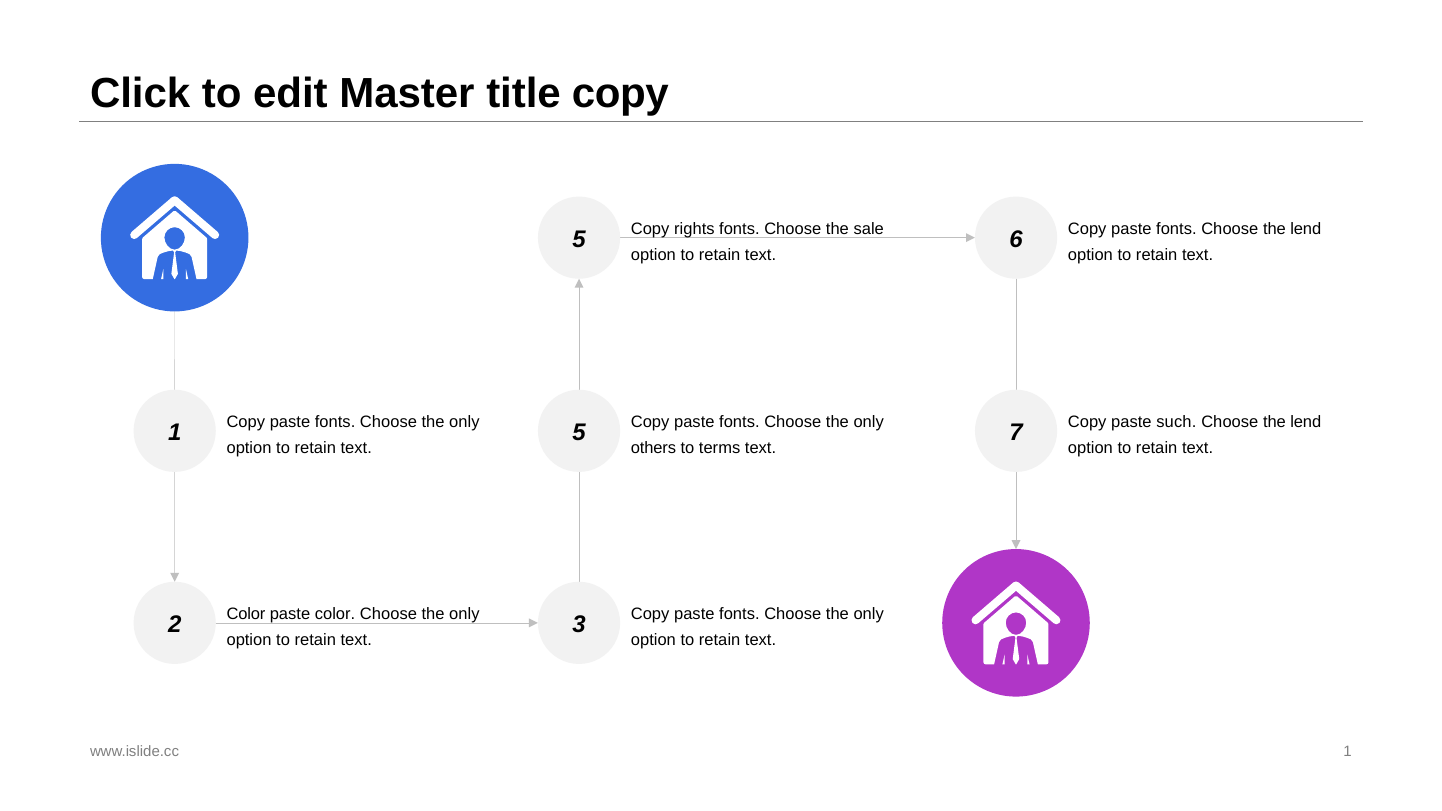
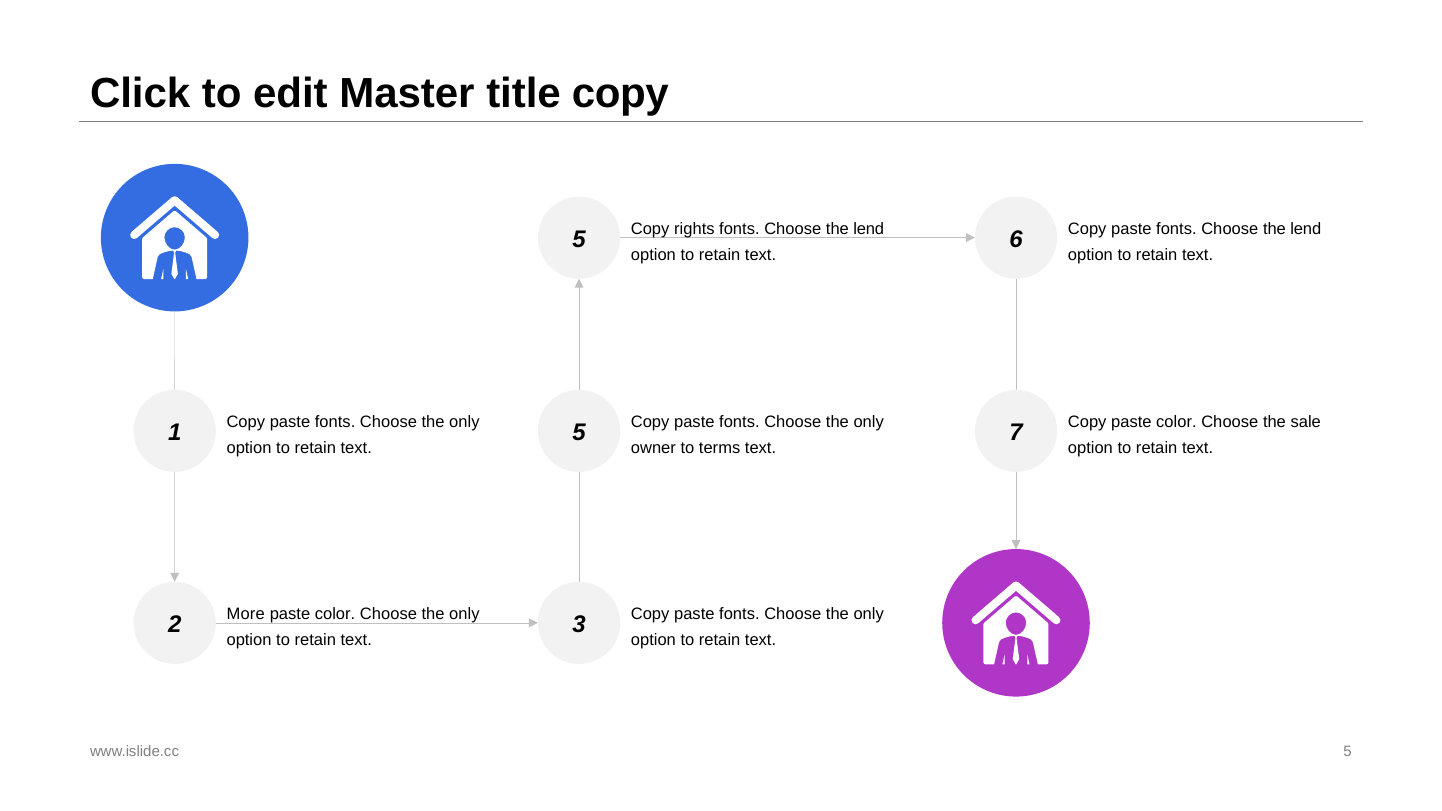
sale at (869, 229): sale -> lend
Copy paste such: such -> color
lend at (1306, 422): lend -> sale
others: others -> owner
2 Color: Color -> More
www.islide.cc 1: 1 -> 5
